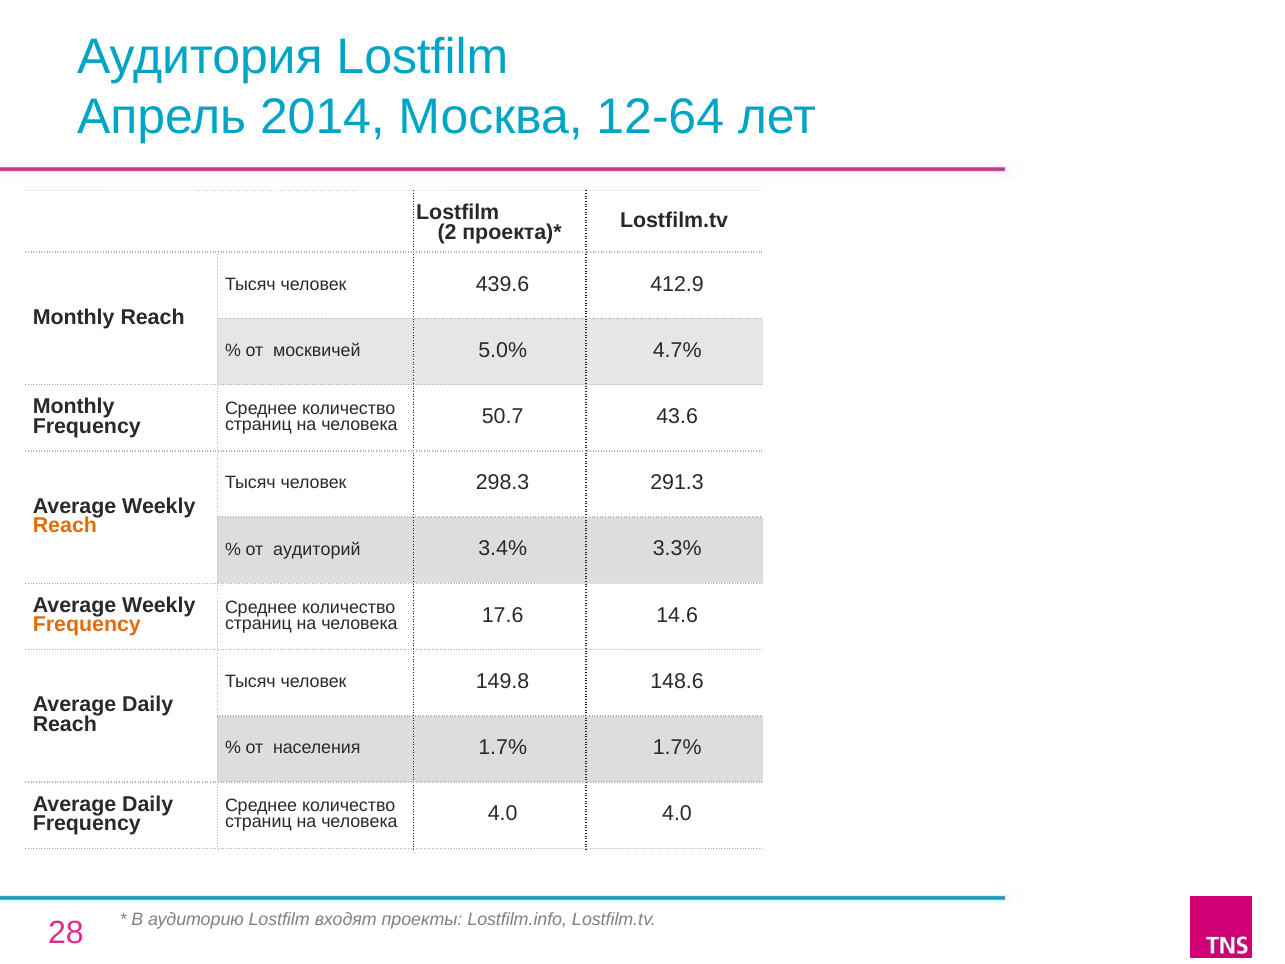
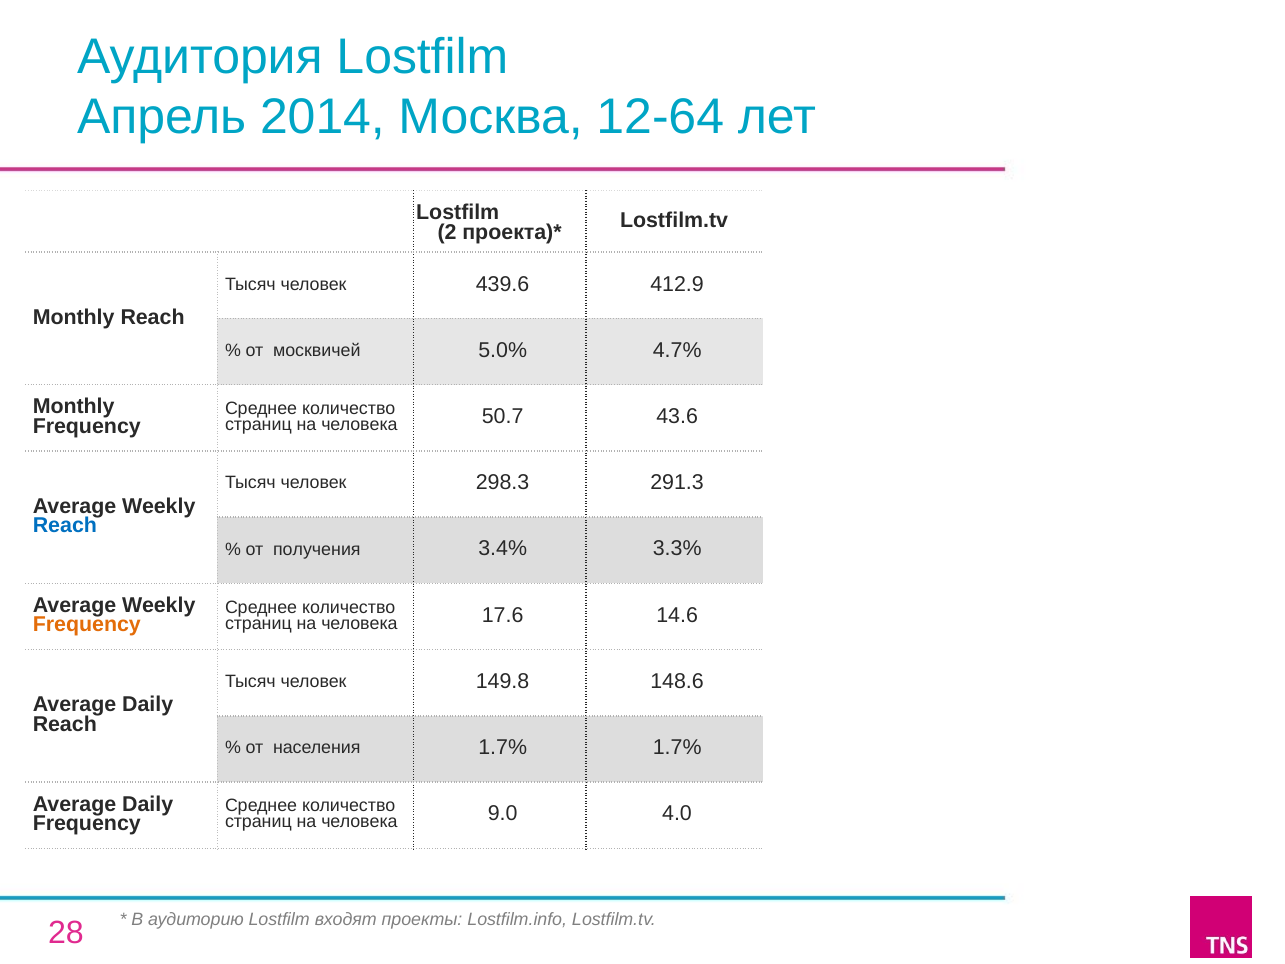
Reach at (65, 525) colour: orange -> blue
аудиторий: аудиторий -> получения
человека 4.0: 4.0 -> 9.0
